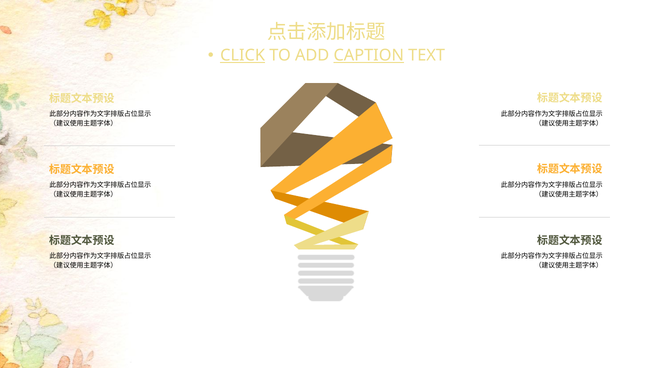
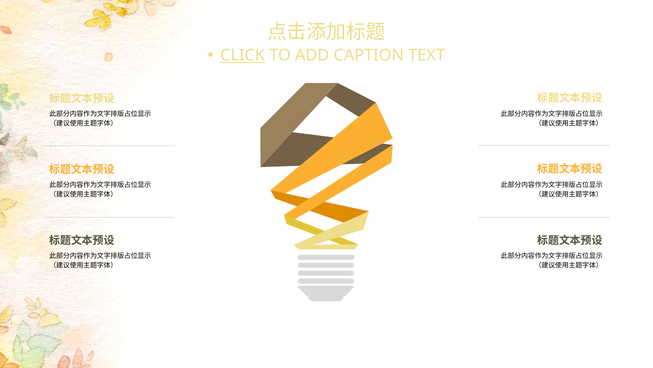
CAPTION underline: present -> none
